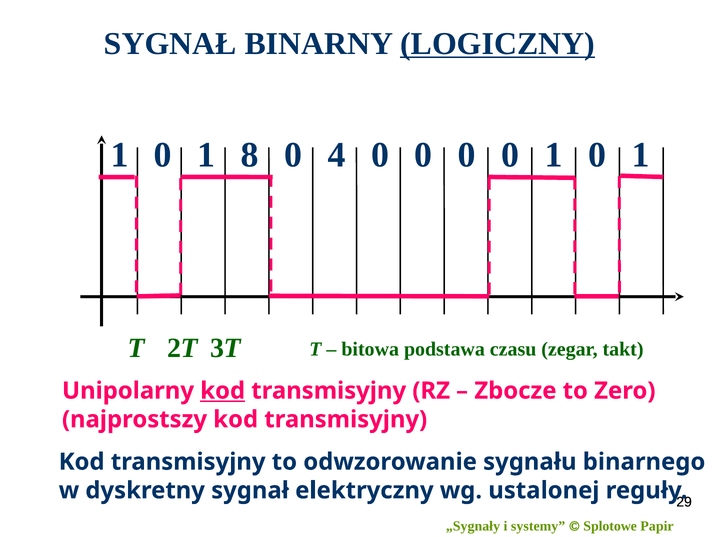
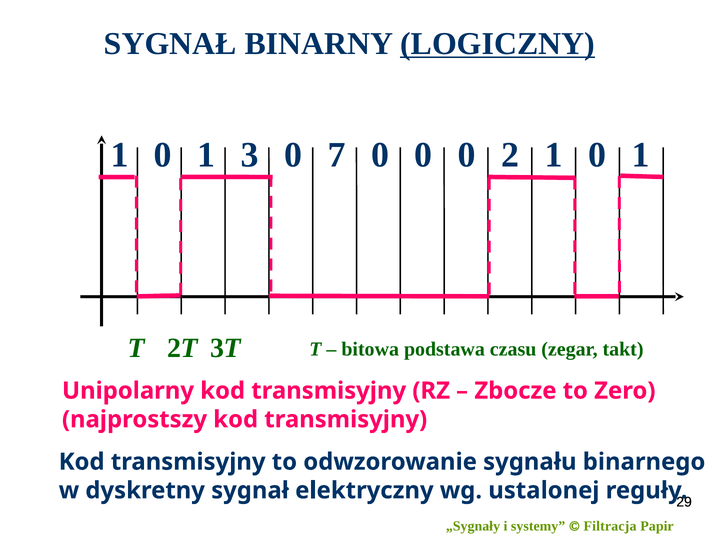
8: 8 -> 3
4: 4 -> 7
0 at (510, 155): 0 -> 2
kod at (223, 391) underline: present -> none
Splotowe: Splotowe -> Filtracja
